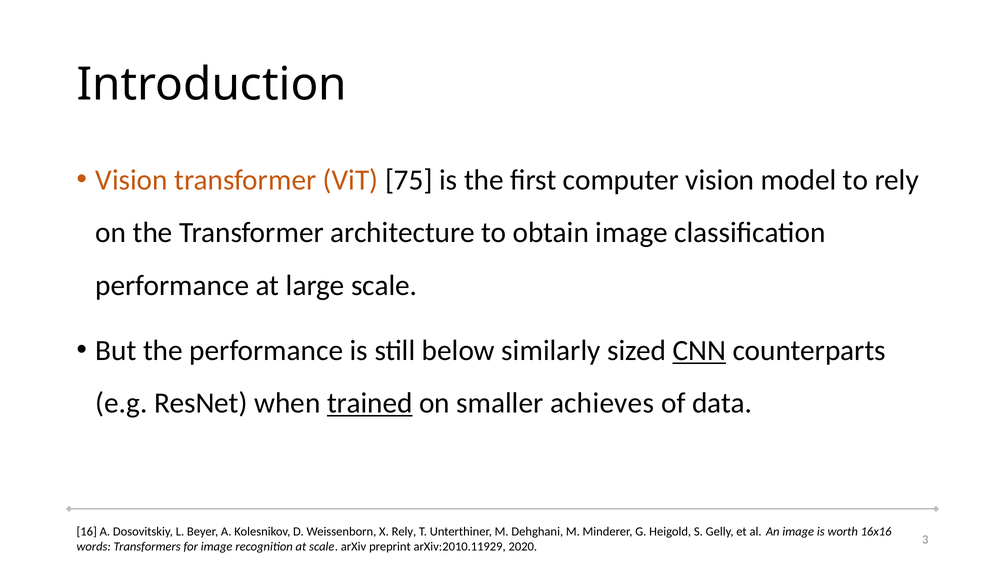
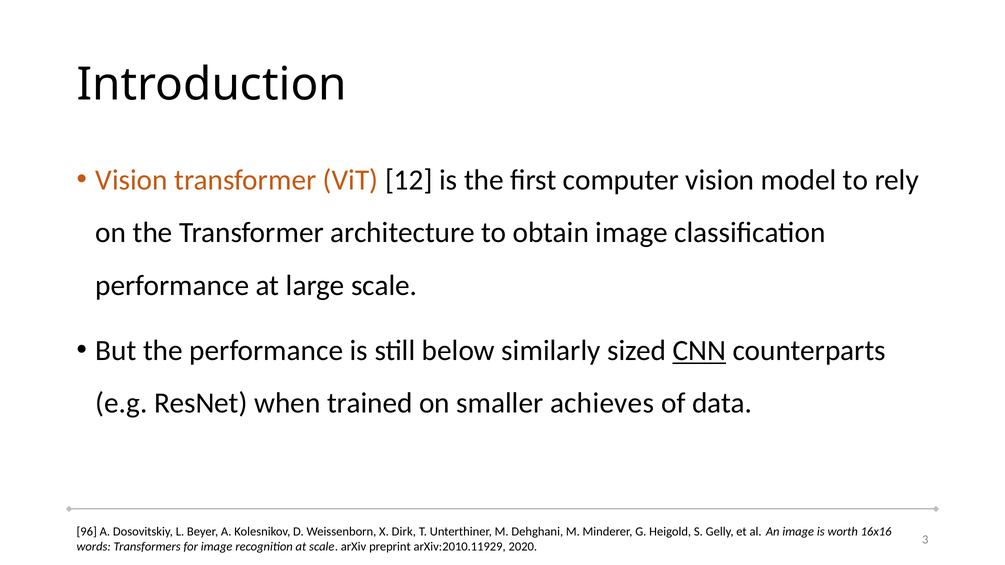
75: 75 -> 12
trained underline: present -> none
16: 16 -> 96
X Rely: Rely -> Dirk
